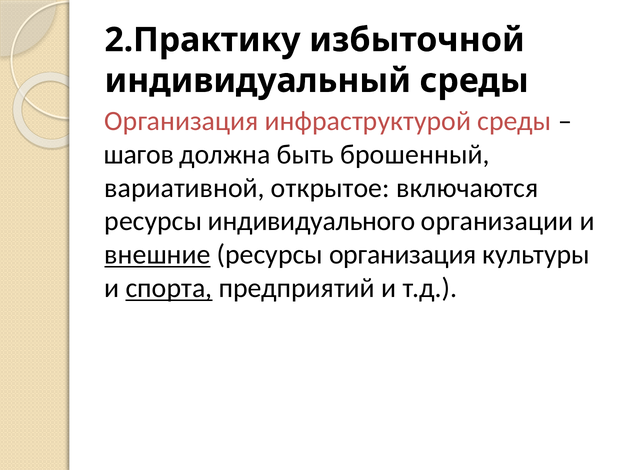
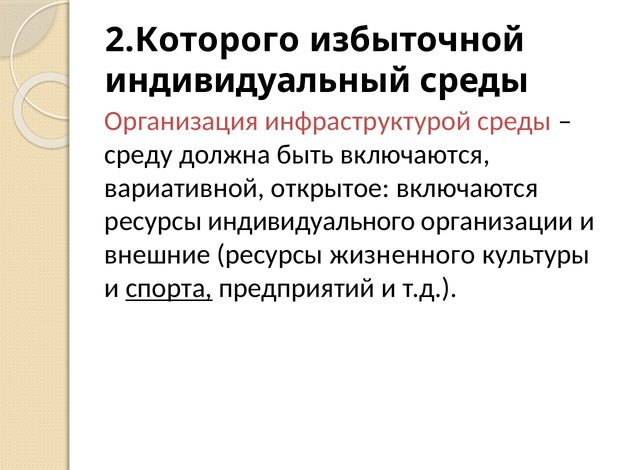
2.Практику: 2.Практику -> 2.Которого
шагов: шагов -> среду
быть брошенный: брошенный -> включаются
внешние underline: present -> none
ресурсы организация: организация -> жизненного
